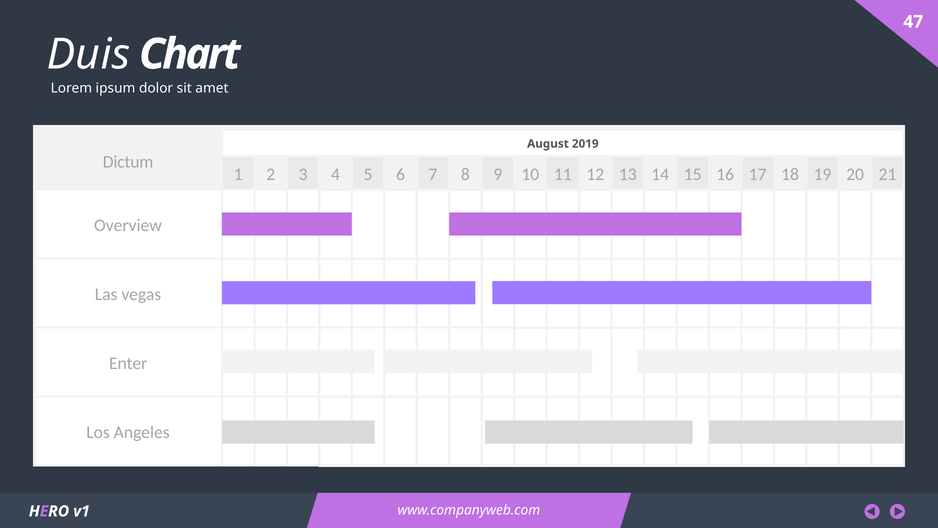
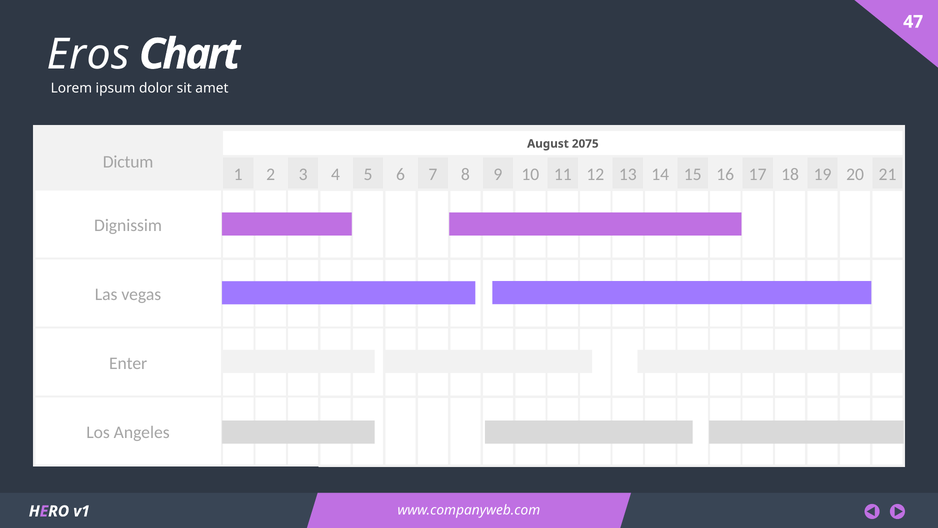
Duis: Duis -> Eros
2019: 2019 -> 2075
Overview: Overview -> Dignissim
